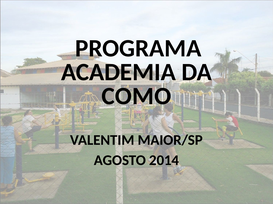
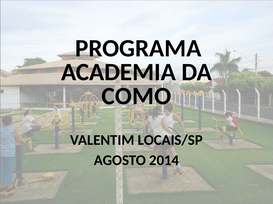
MAIOR/SP: MAIOR/SP -> LOCAIS/SP
